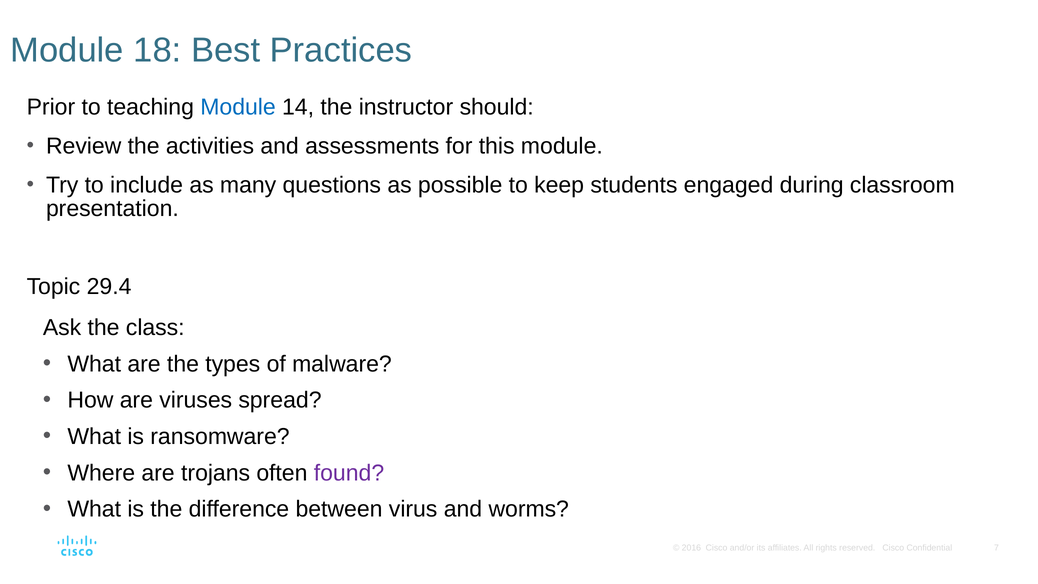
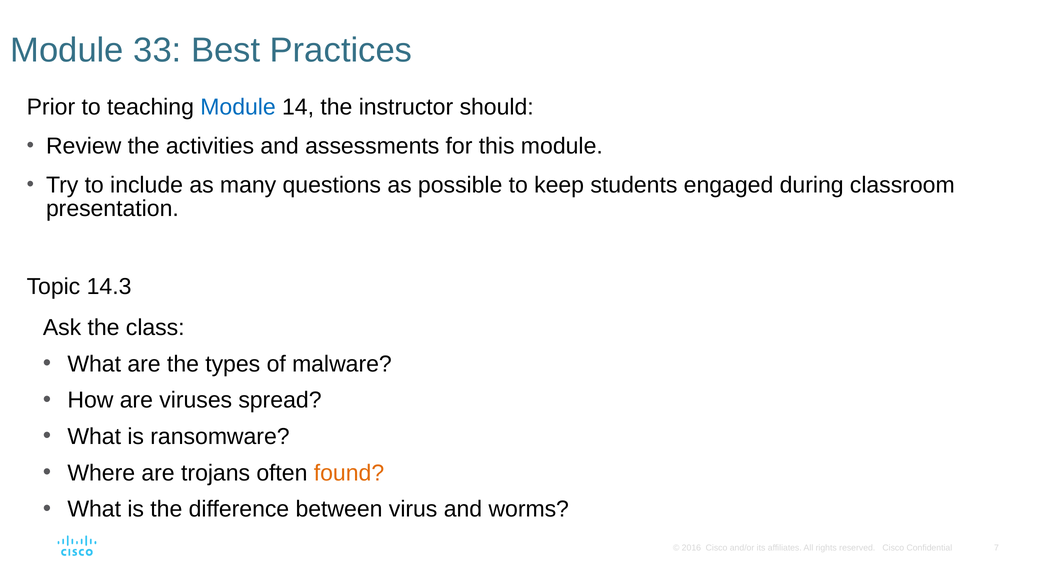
18: 18 -> 33
29.4: 29.4 -> 14.3
found colour: purple -> orange
